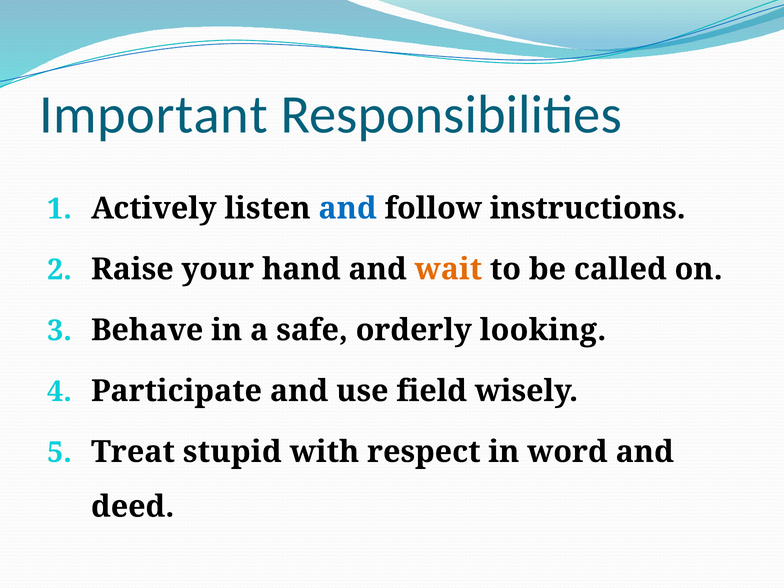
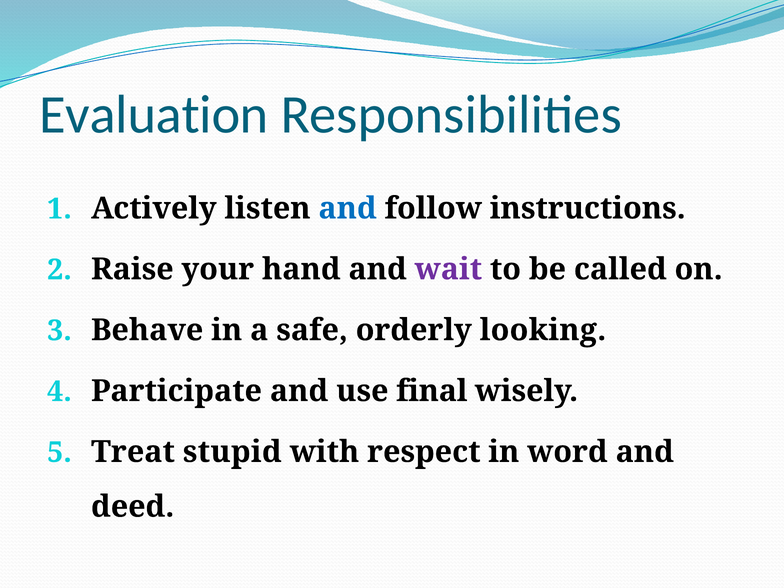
Important: Important -> Evaluation
wait colour: orange -> purple
field: field -> final
